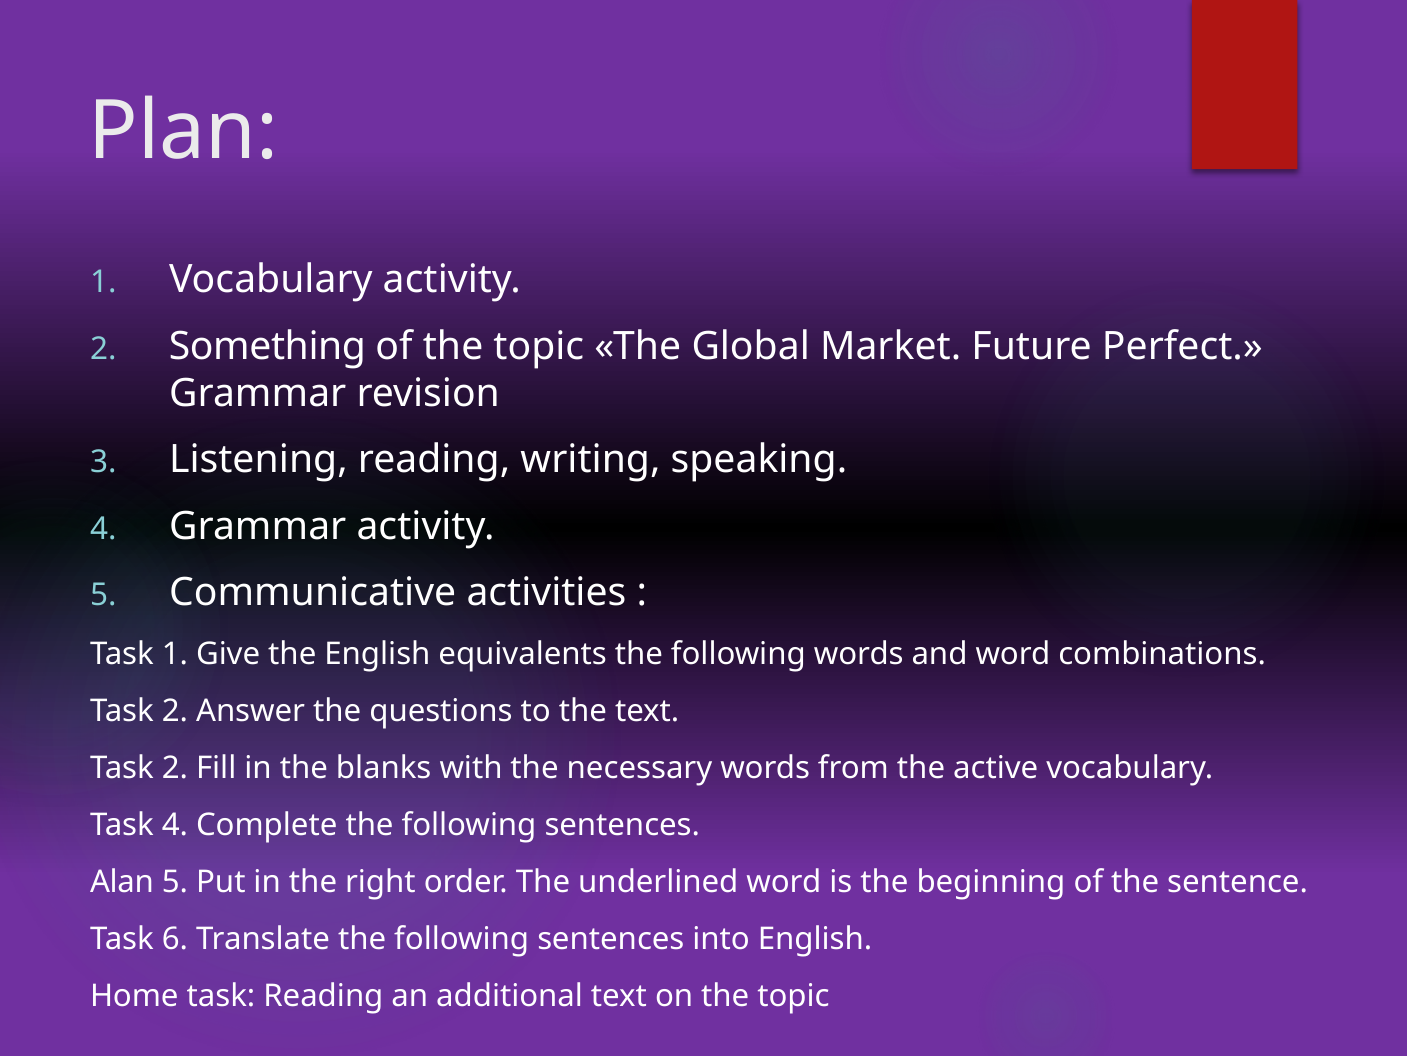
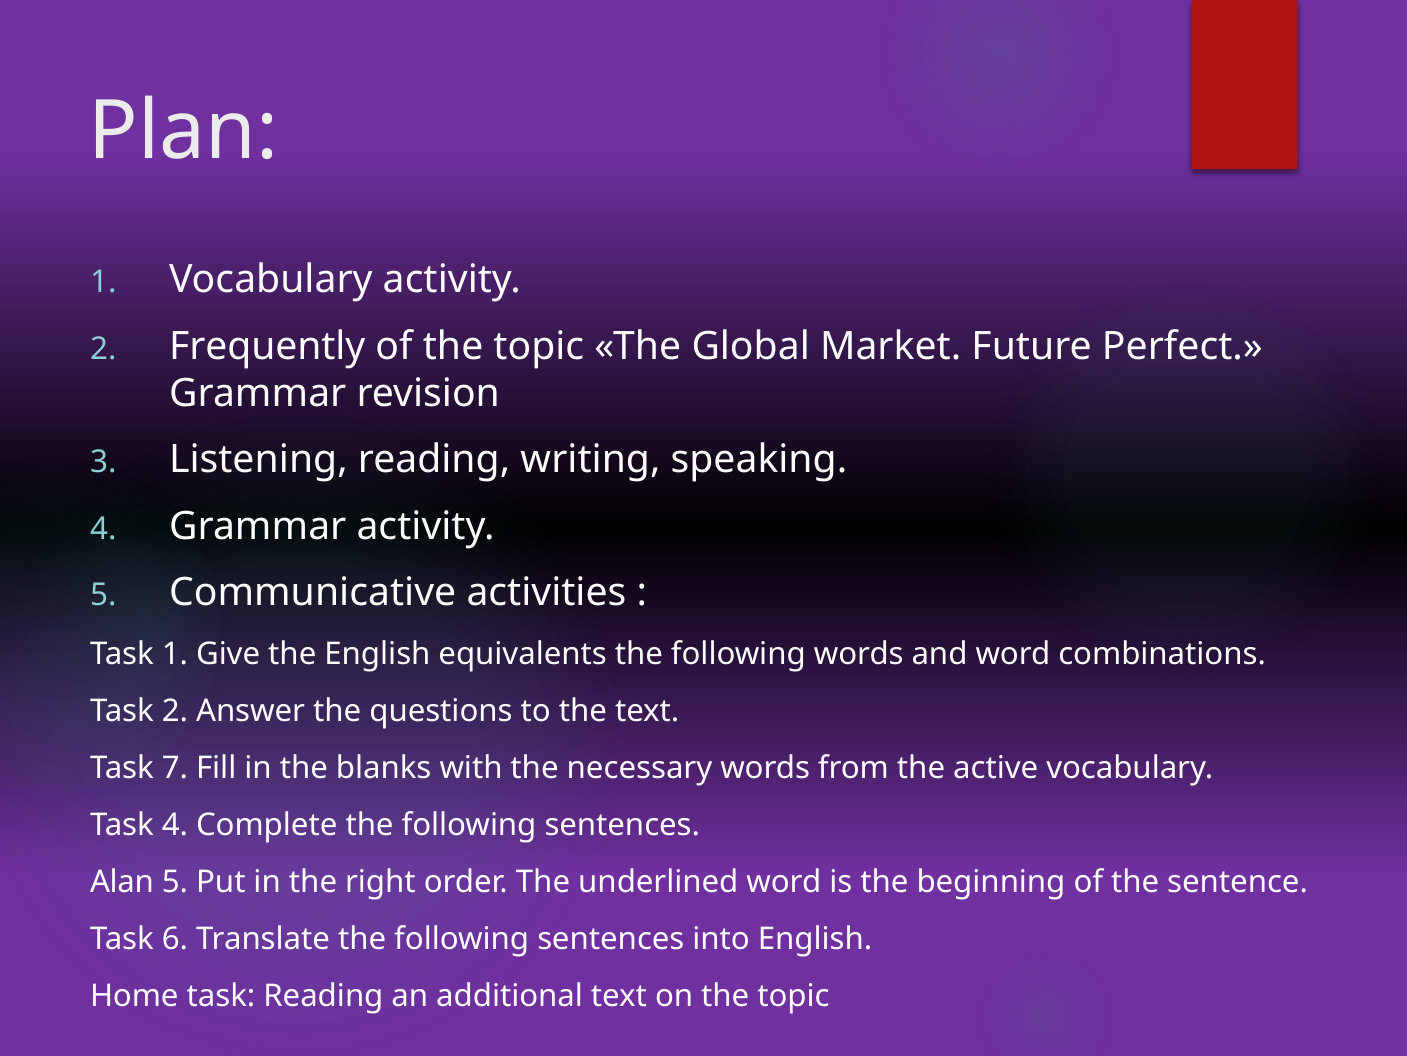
Something: Something -> Frequently
2 at (175, 768): 2 -> 7
